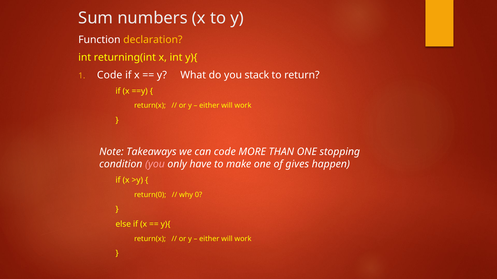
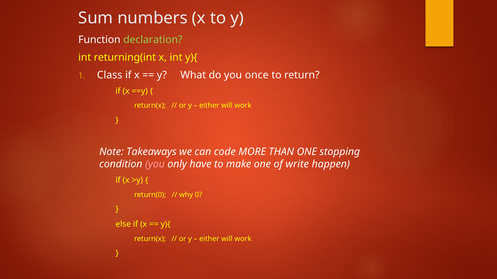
declaration colour: yellow -> light green
Code at (110, 75): Code -> Class
stack: stack -> once
gives: gives -> write
